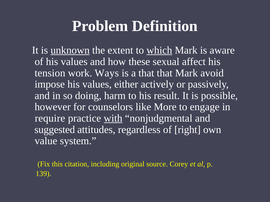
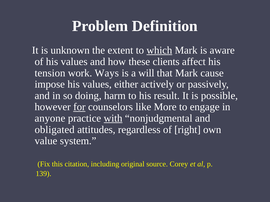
unknown underline: present -> none
sexual: sexual -> clients
a that: that -> will
avoid: avoid -> cause
for underline: none -> present
require: require -> anyone
suggested: suggested -> obligated
